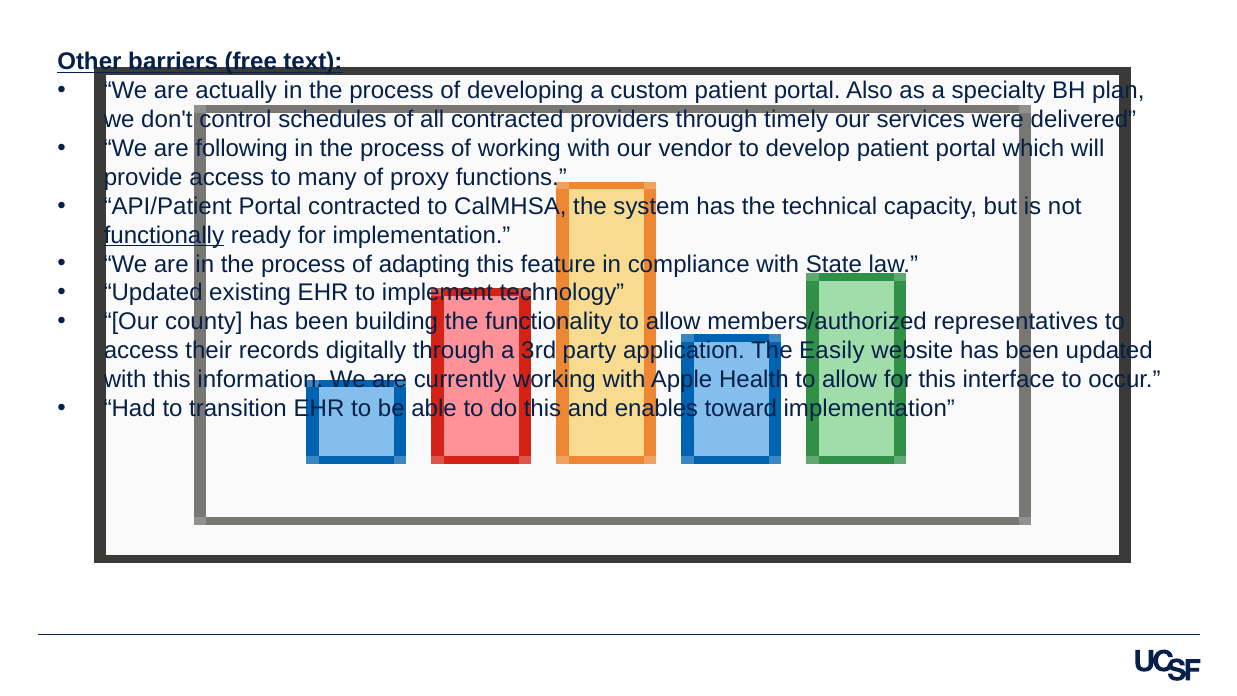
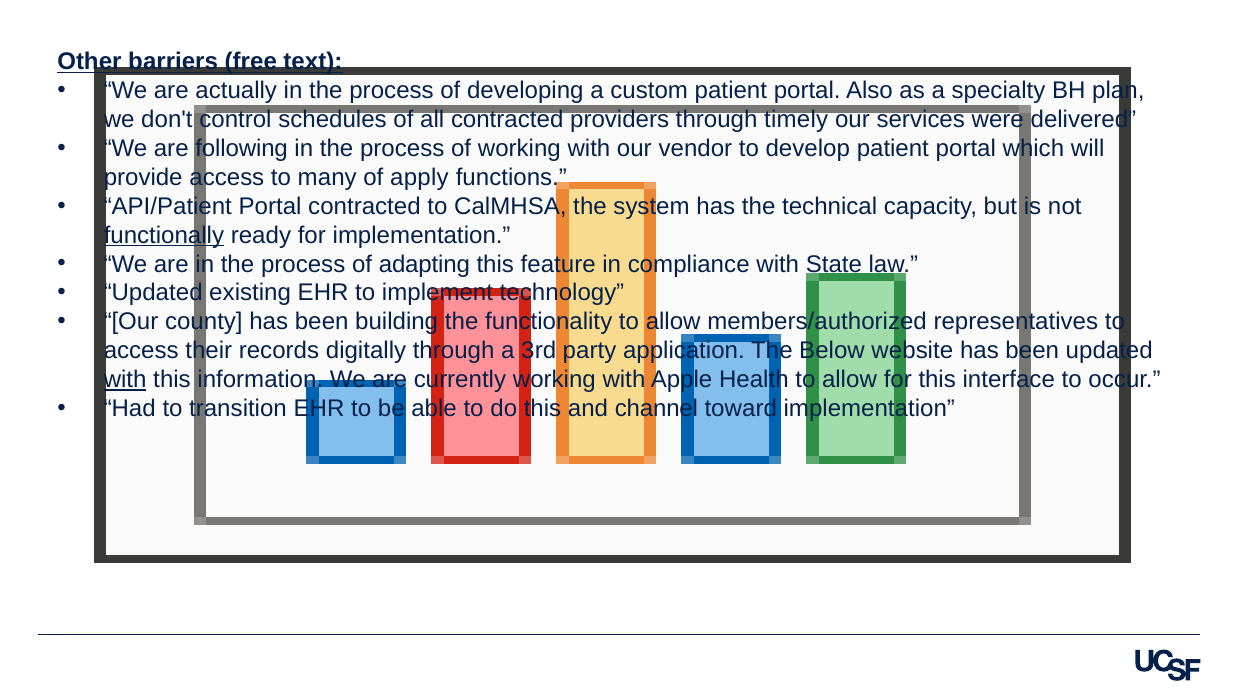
proxy: proxy -> apply
Easily: Easily -> Below
with at (125, 380) underline: none -> present
enables: enables -> channel
